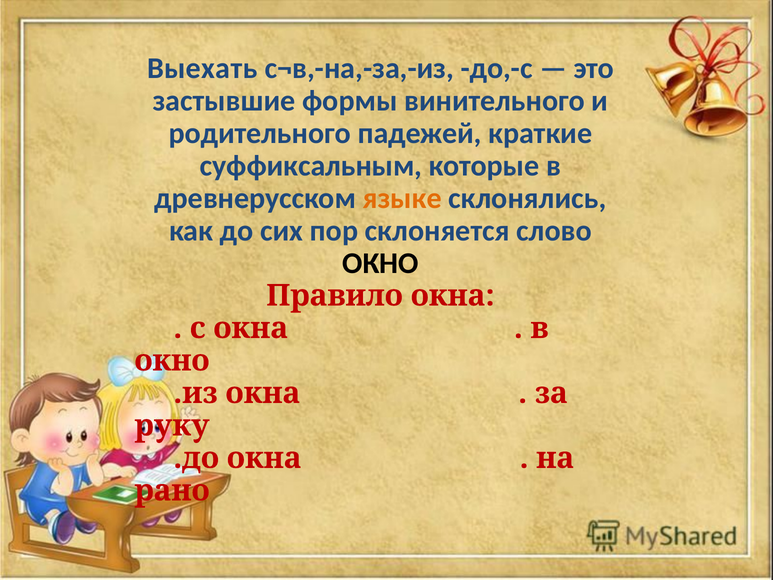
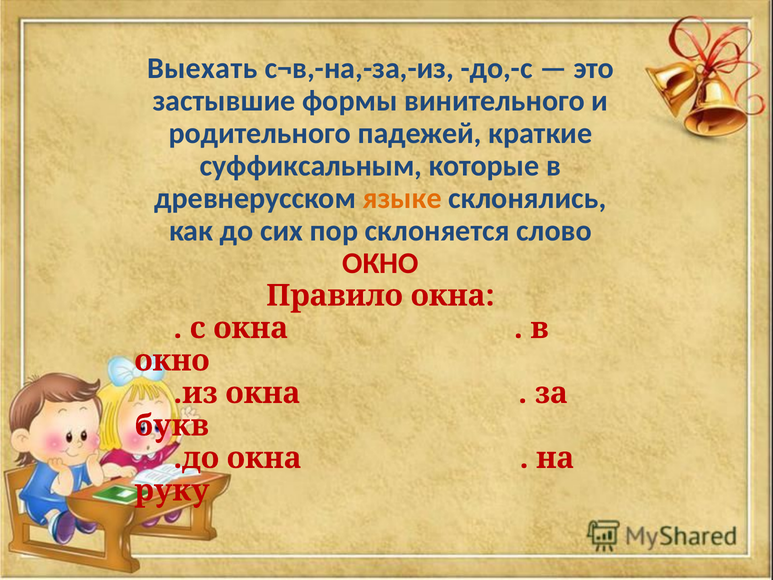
ОКНО at (380, 263) colour: black -> red
руку: руку -> букв
рано: рано -> руку
